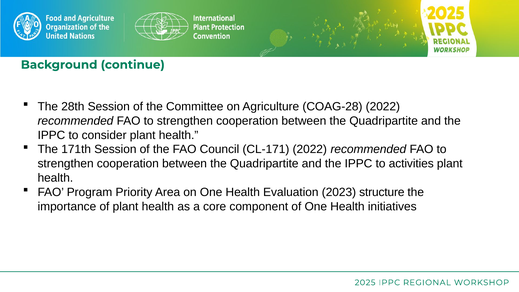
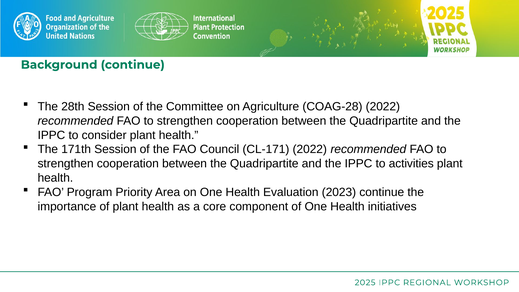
2023 structure: structure -> continue
